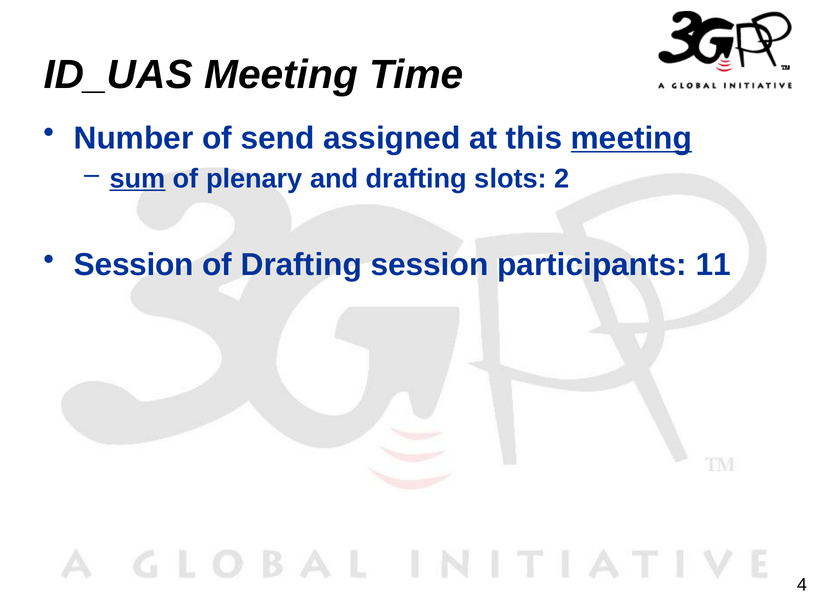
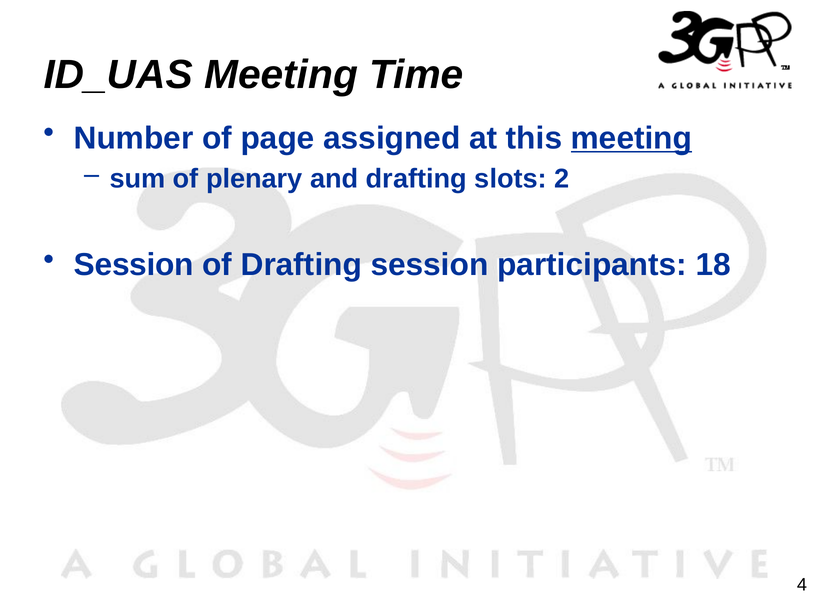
send: send -> page
sum underline: present -> none
11: 11 -> 18
